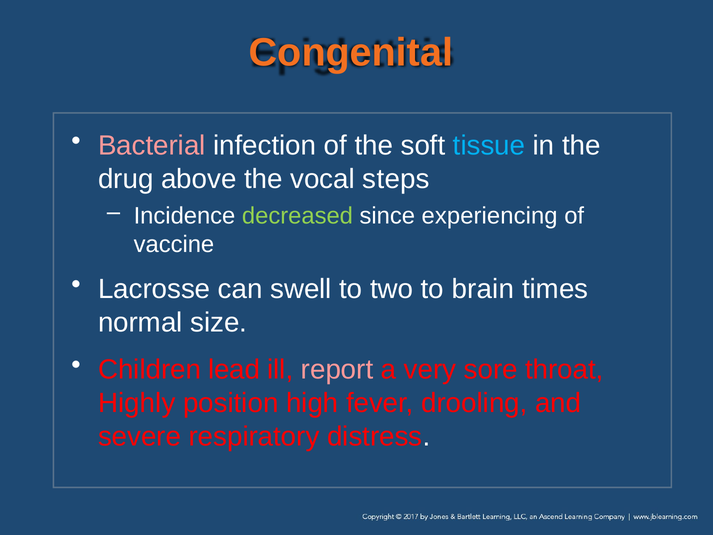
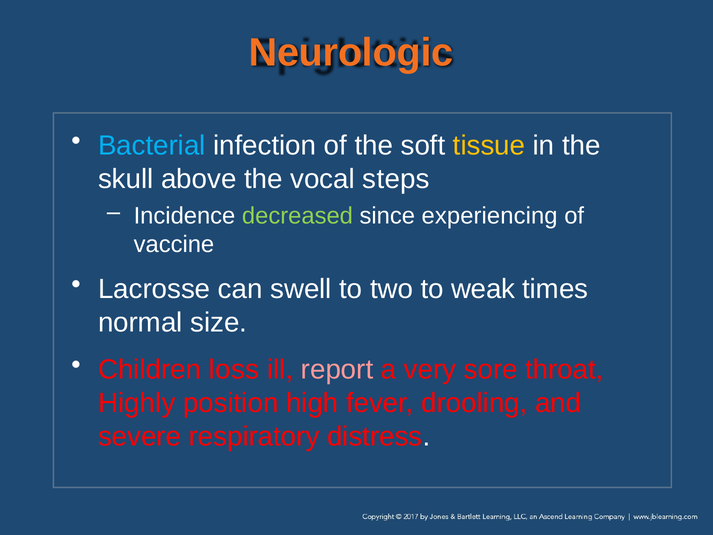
Congenital: Congenital -> Neurologic
Bacterial colour: pink -> light blue
tissue colour: light blue -> yellow
drug: drug -> skull
brain: brain -> weak
lead: lead -> loss
